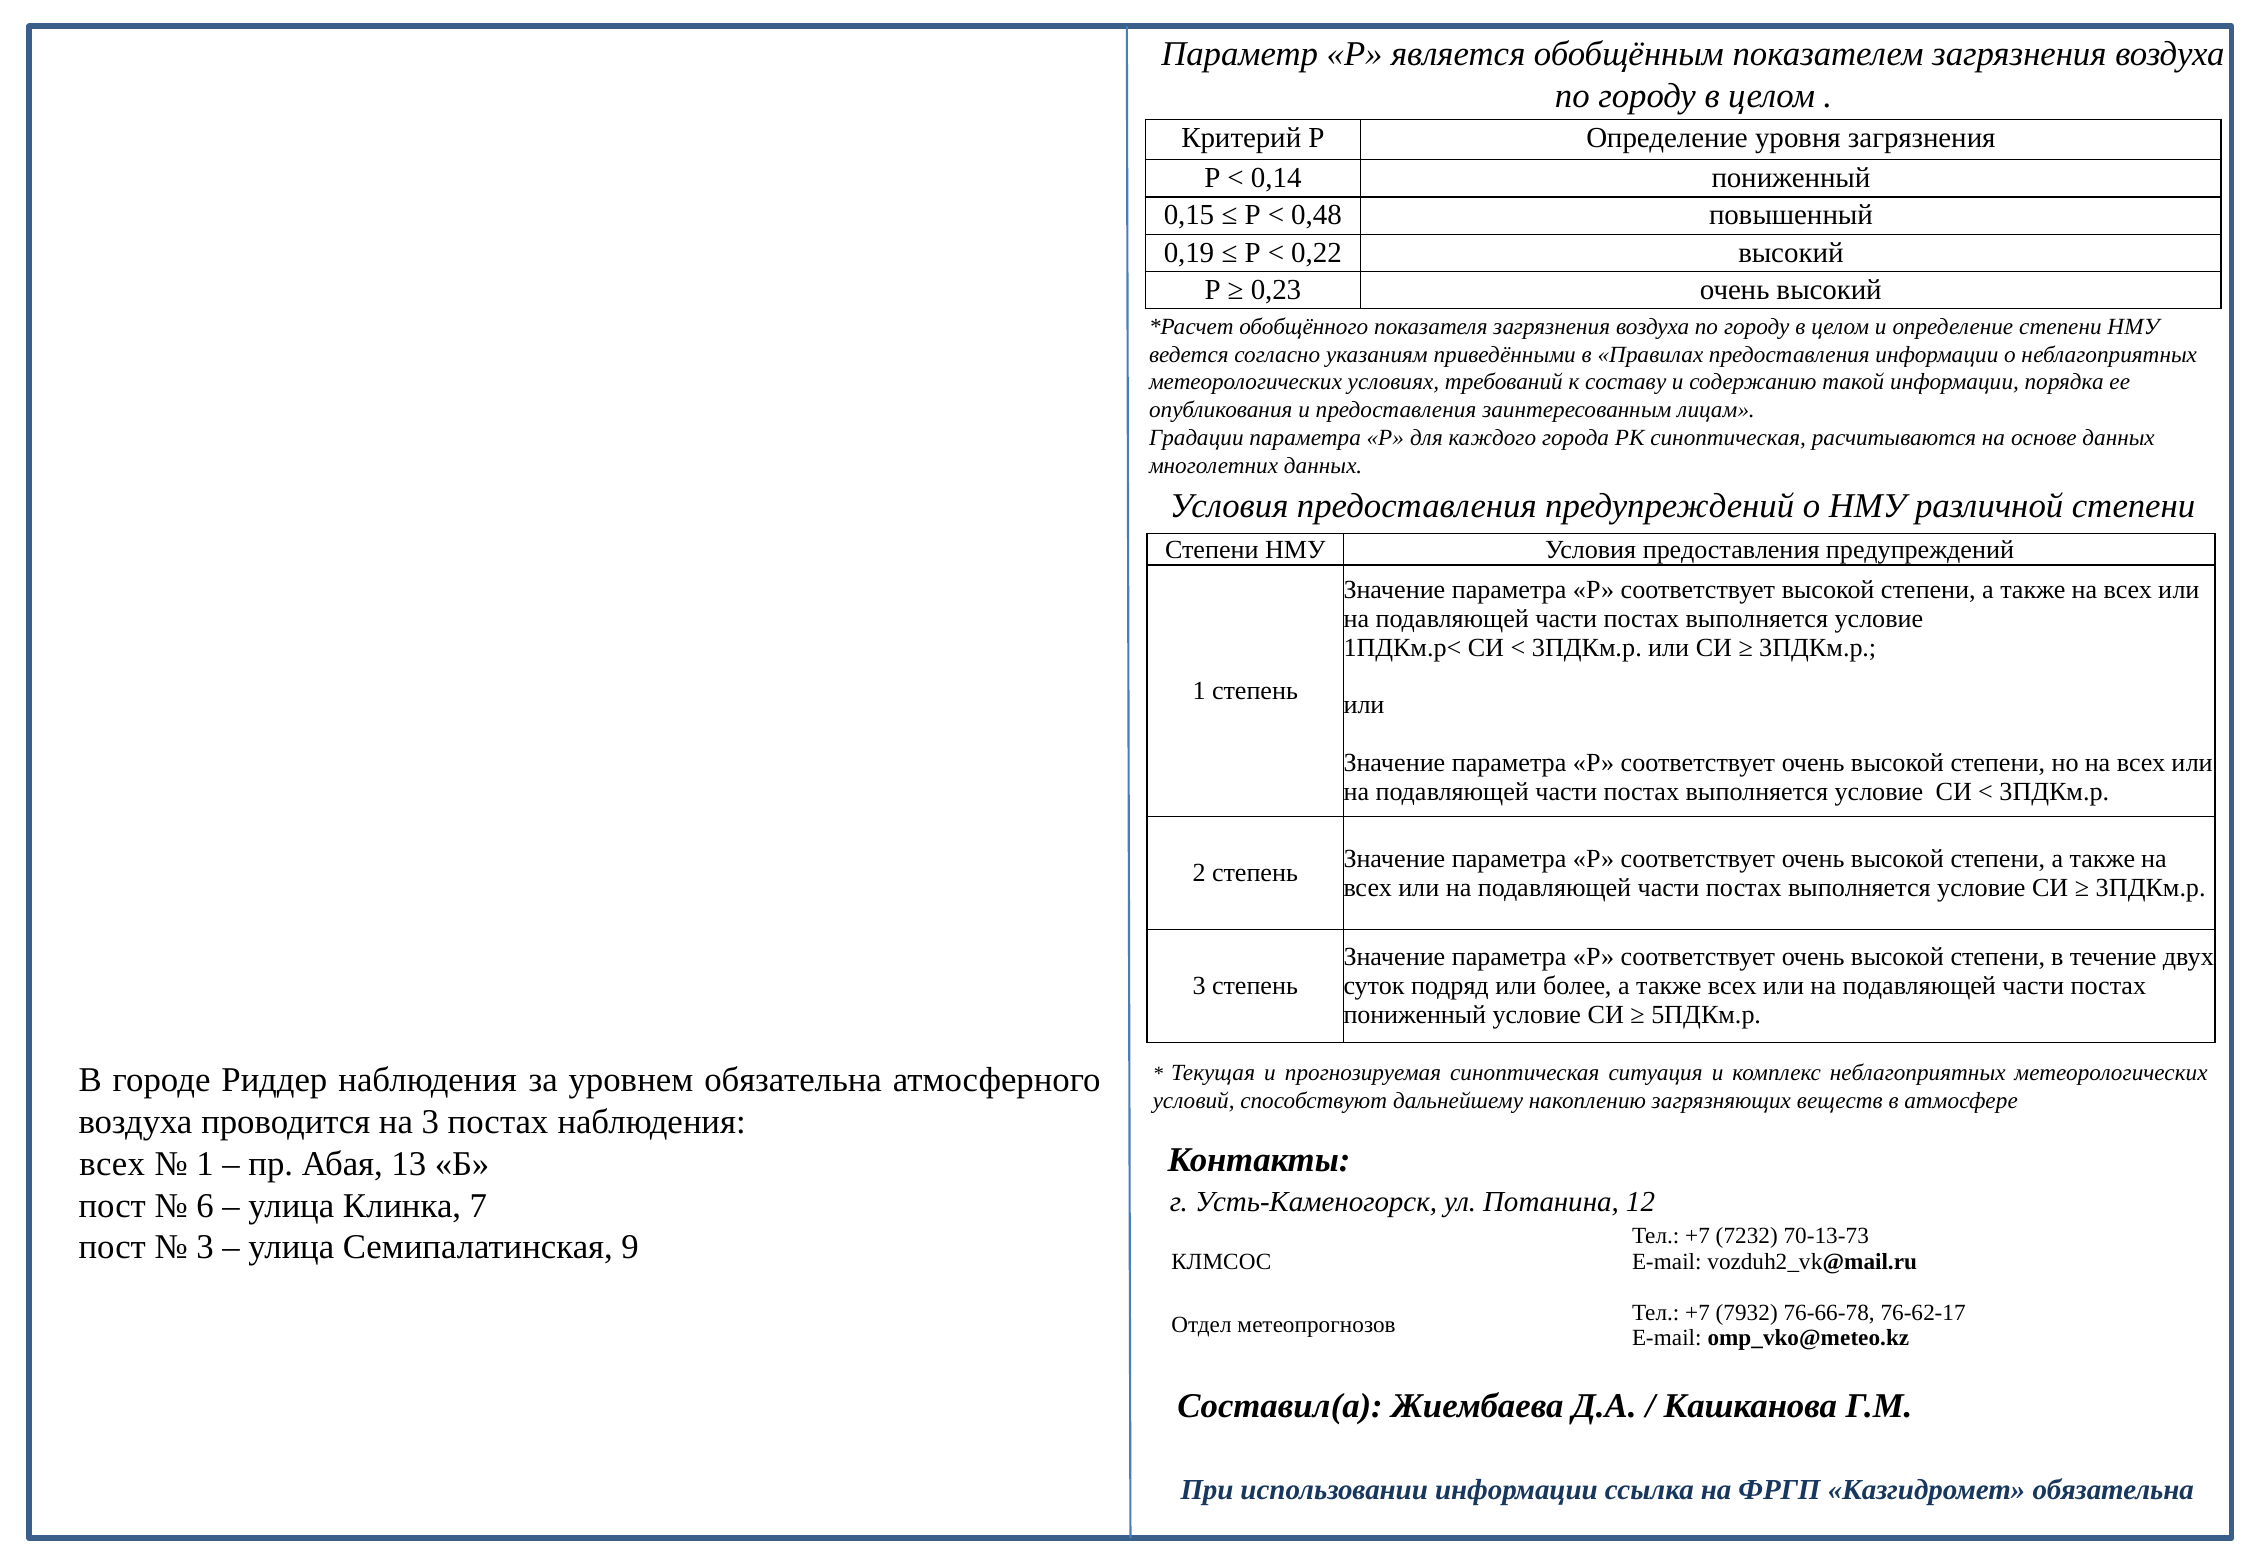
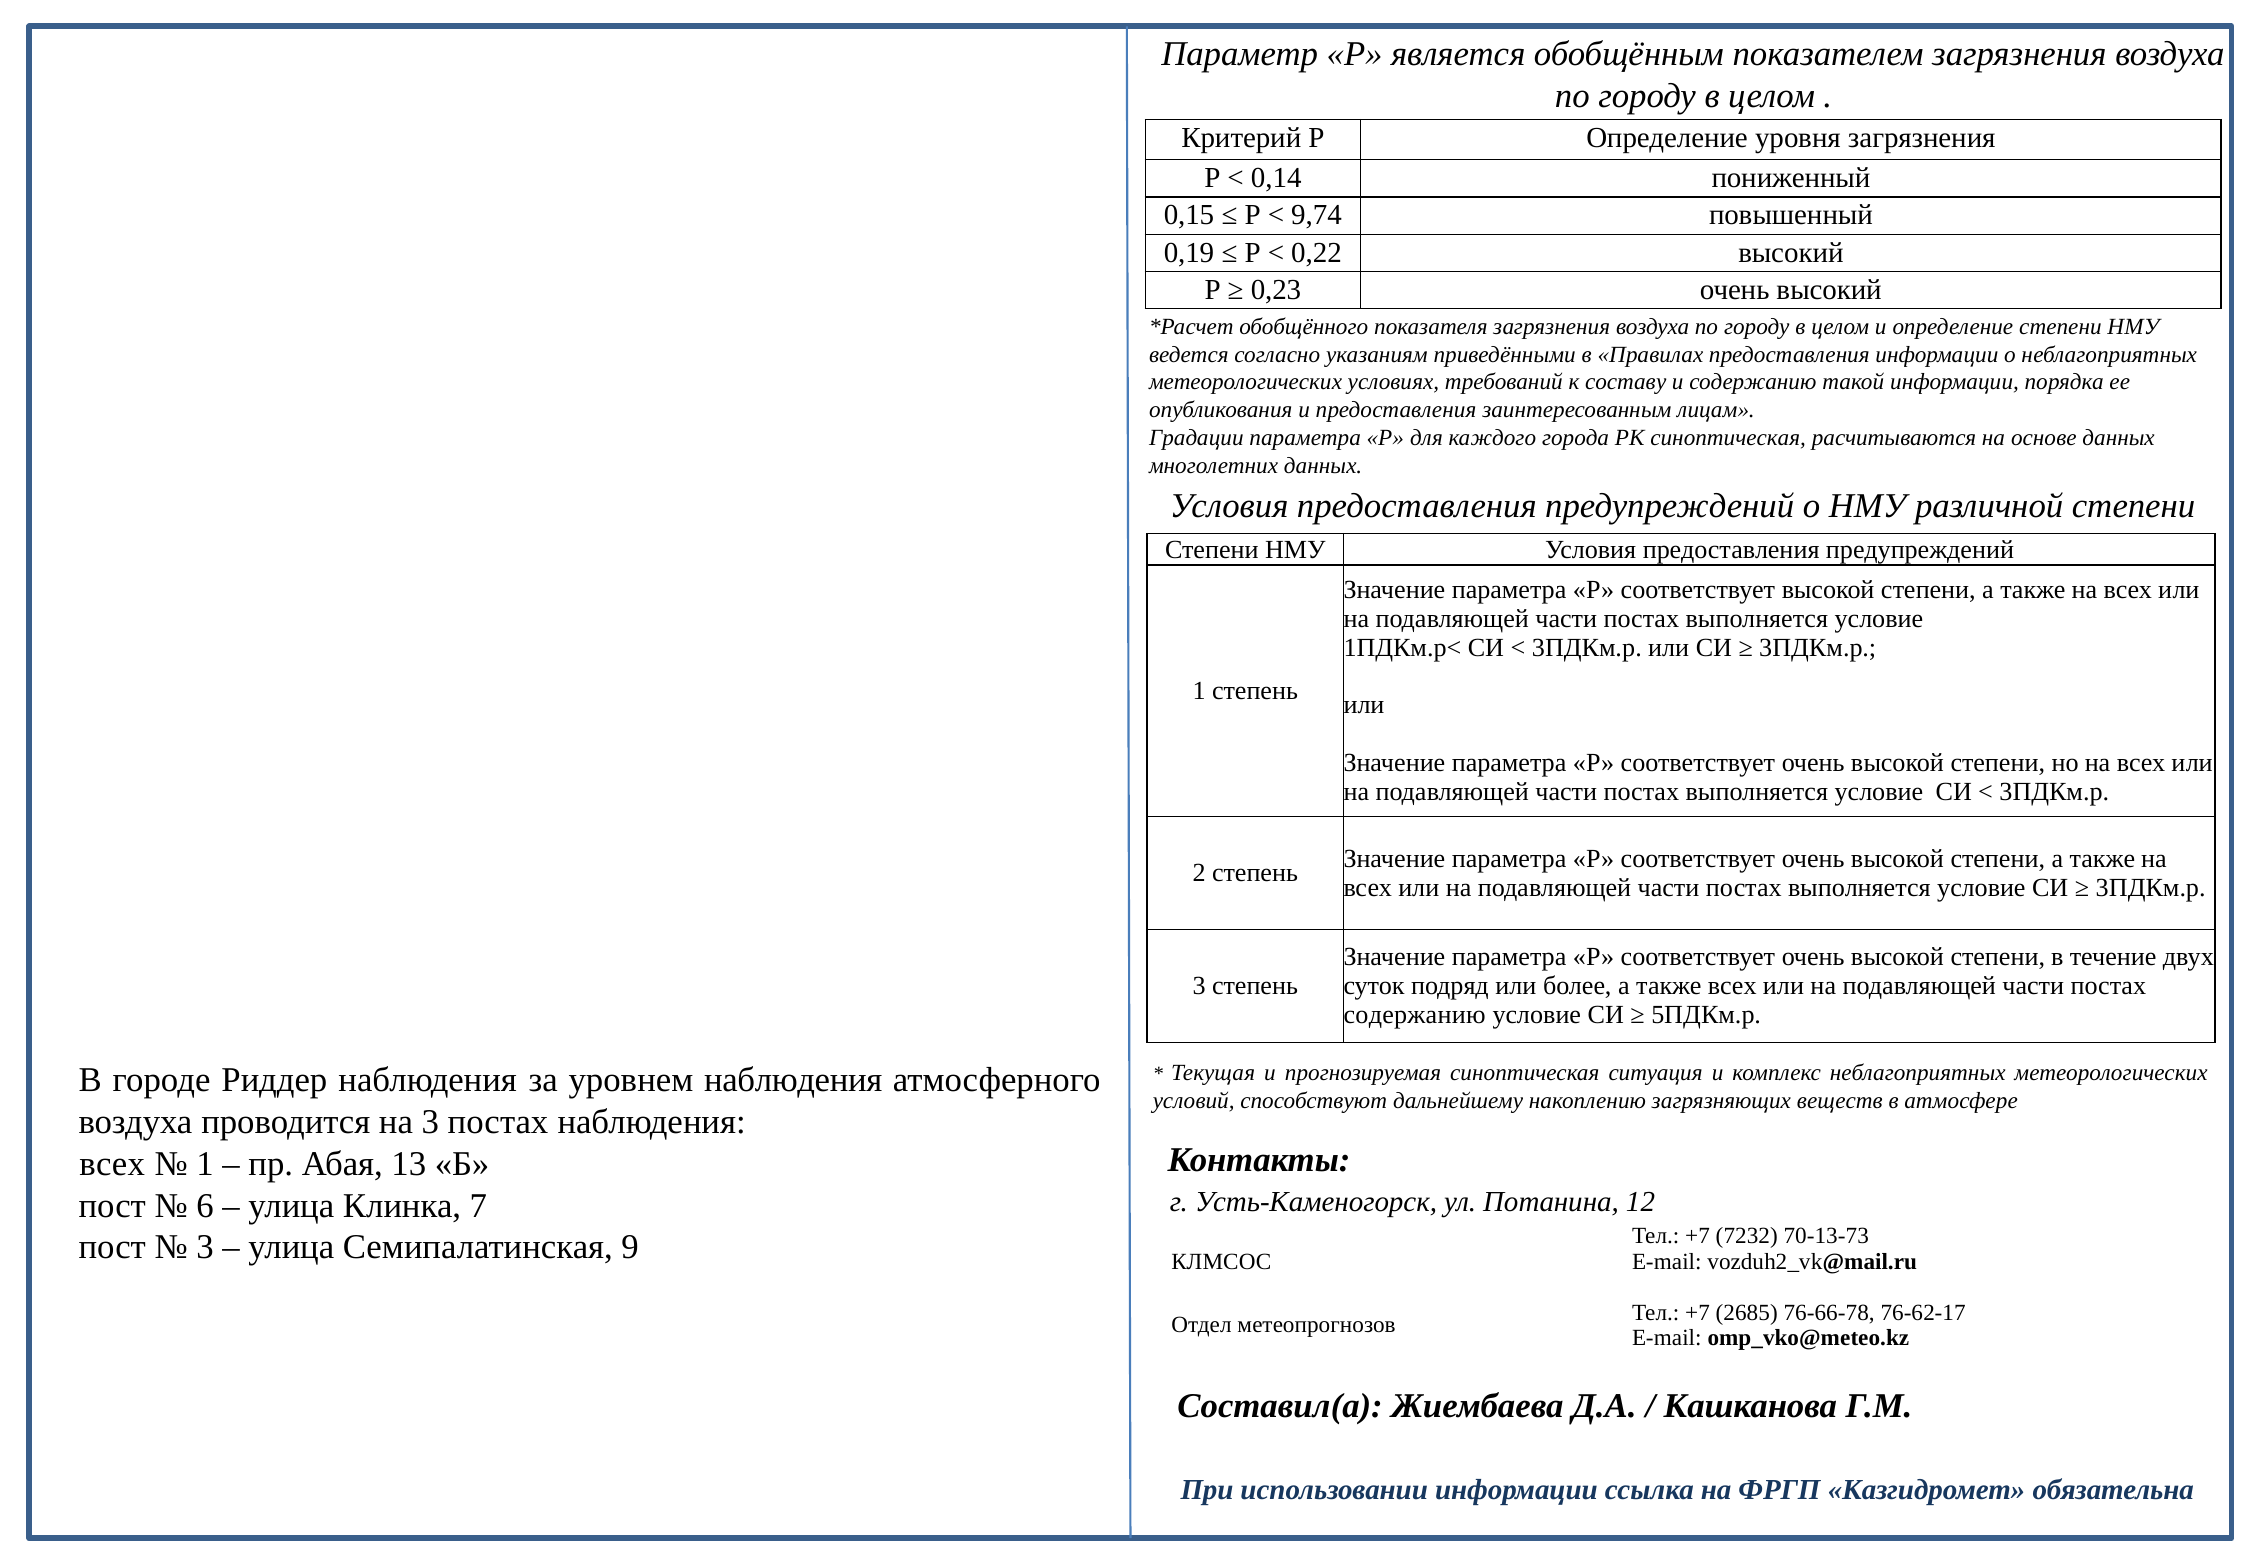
0,48: 0,48 -> 9,74
пониженный at (1415, 1015): пониженный -> содержанию
уровнем обязательна: обязательна -> наблюдения
7932: 7932 -> 2685
